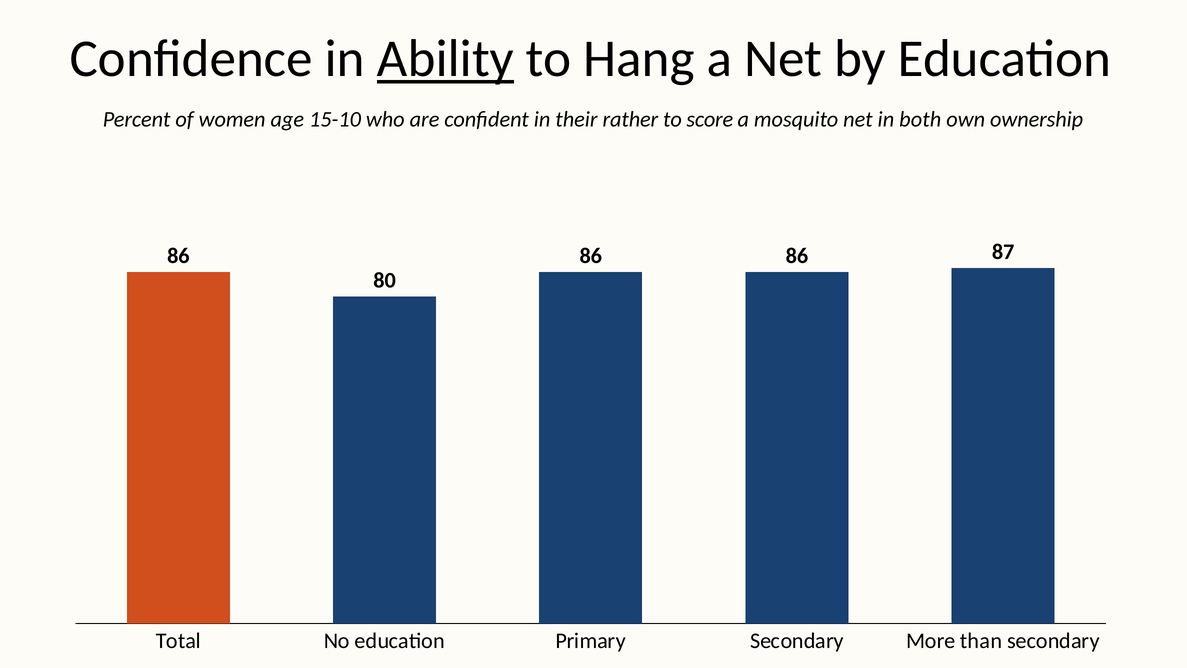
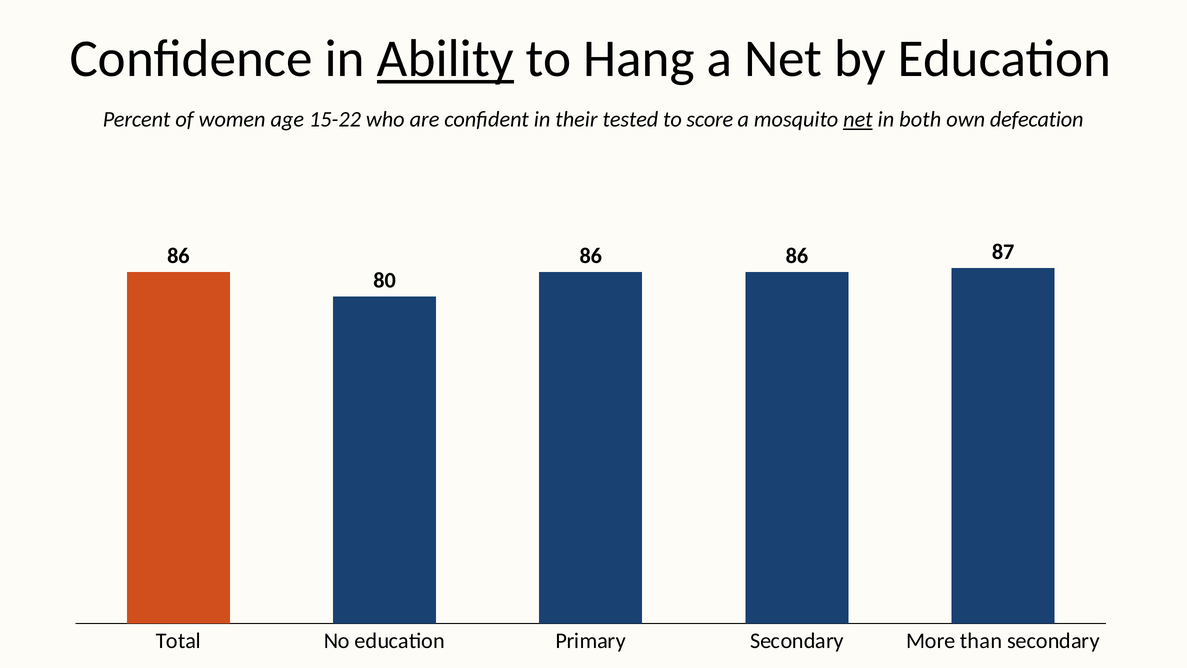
15-10: 15-10 -> 15-22
rather: rather -> tested
net at (858, 119) underline: none -> present
ownership: ownership -> defecation
